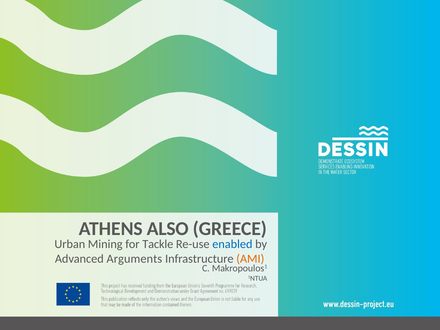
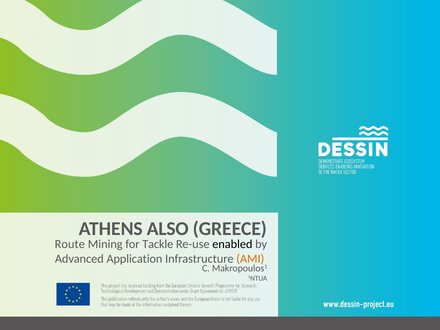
Urban: Urban -> Route
enabled colour: blue -> black
Arguments: Arguments -> Application
